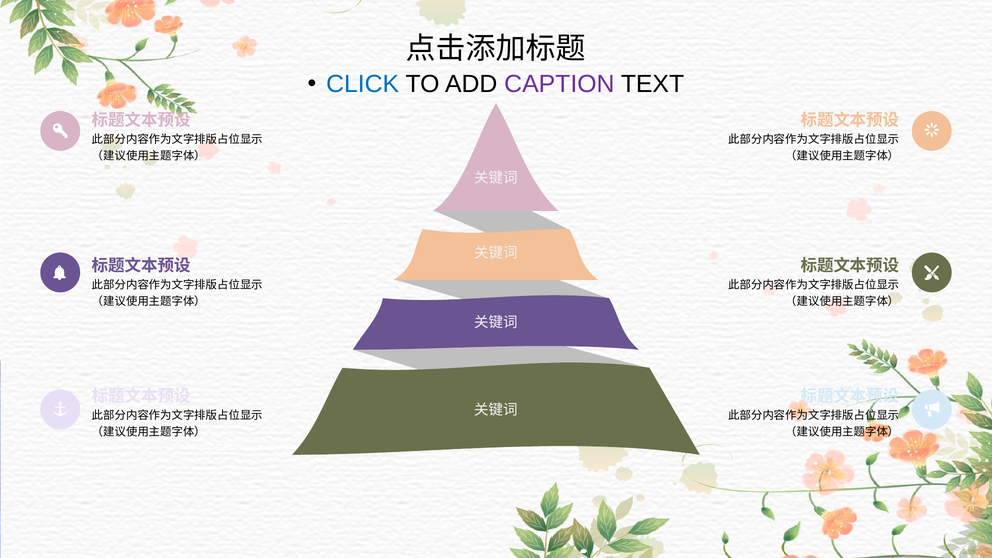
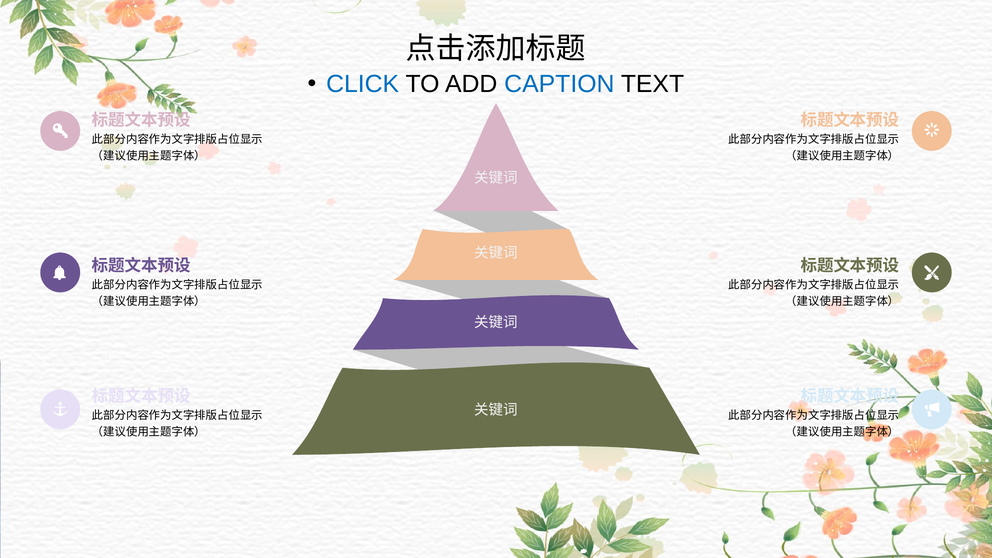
CAPTION colour: purple -> blue
